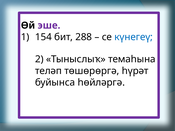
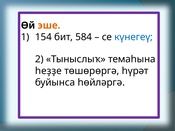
эше colour: purple -> orange
288: 288 -> 584
теләп: теләп -> һеҙҙе
